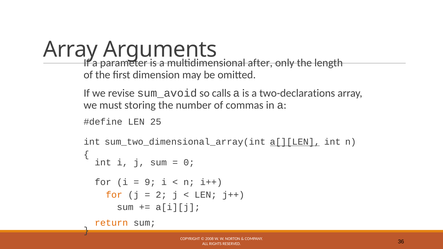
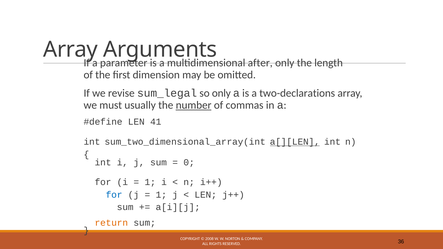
sum_avoid: sum_avoid -> sum_legal
so calls: calls -> only
storing: storing -> usually
number underline: none -> present
25: 25 -> 41
9 at (150, 182): 9 -> 1
for at (114, 195) colour: orange -> blue
2 at (161, 195): 2 -> 1
